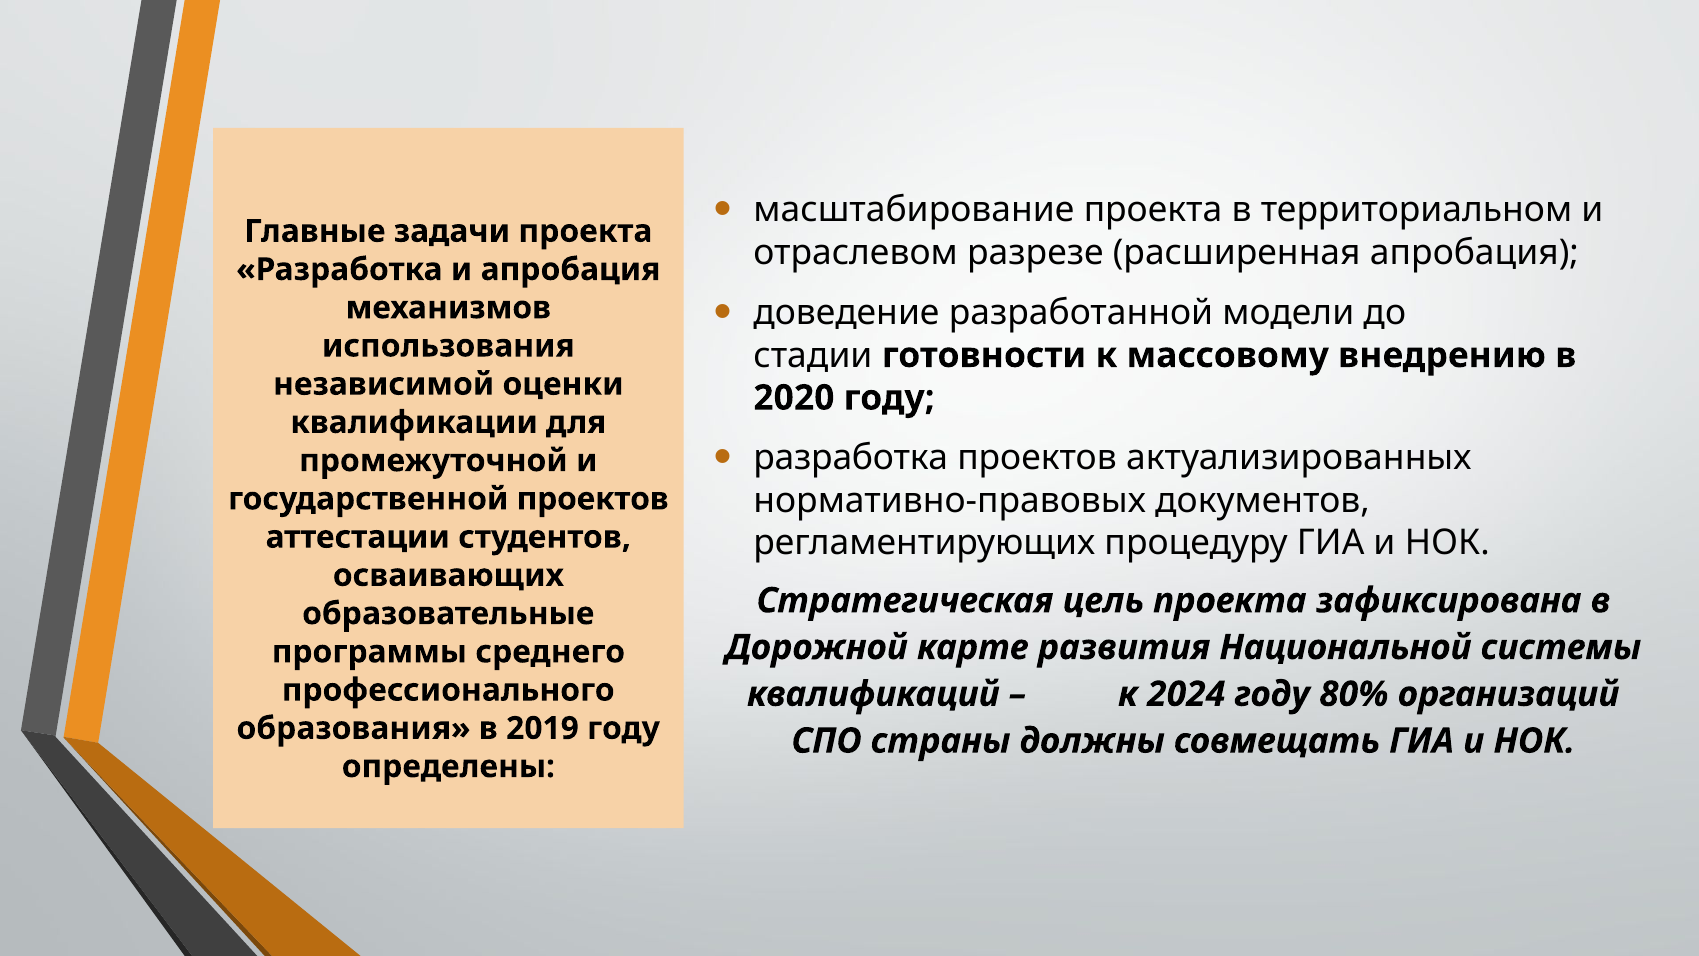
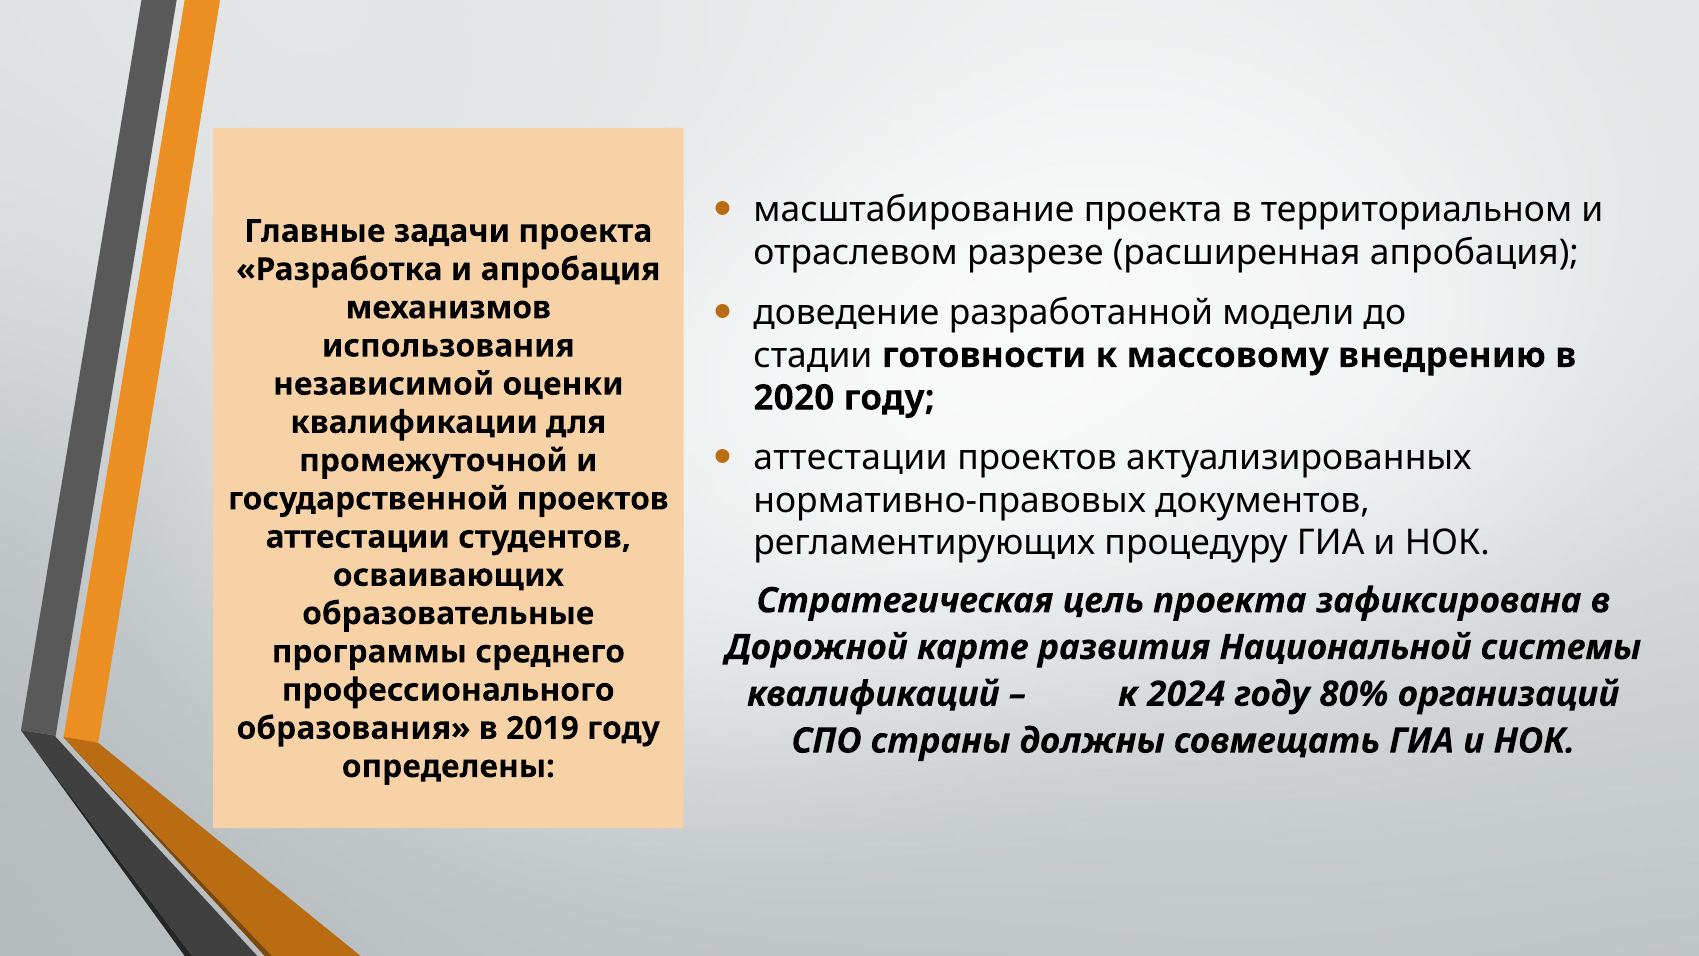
разработка at (851, 458): разработка -> аттестации
